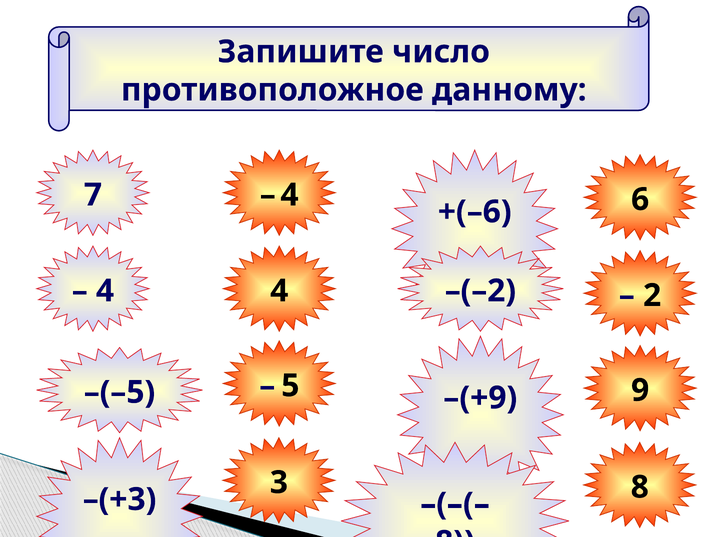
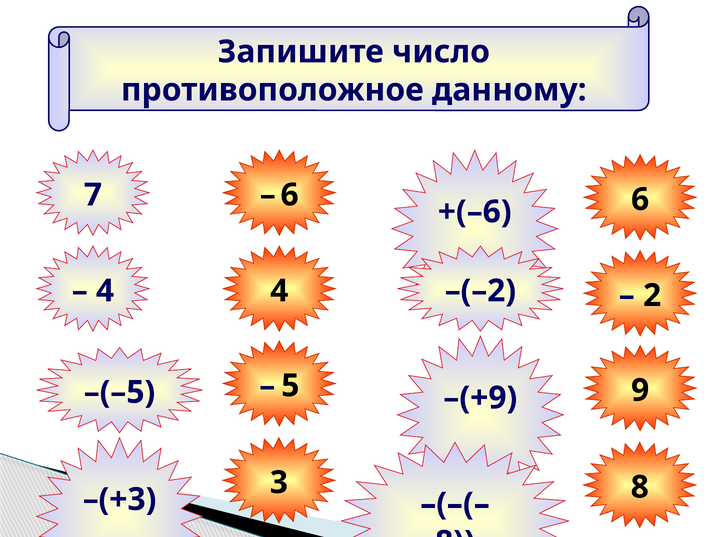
4 at (290, 195): 4 -> 6
